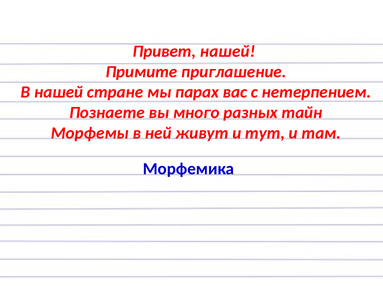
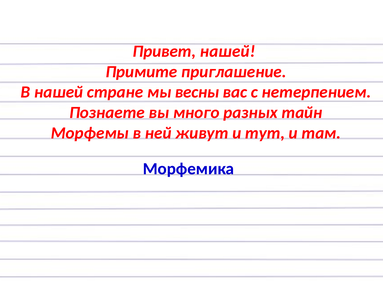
парах: парах -> весны
